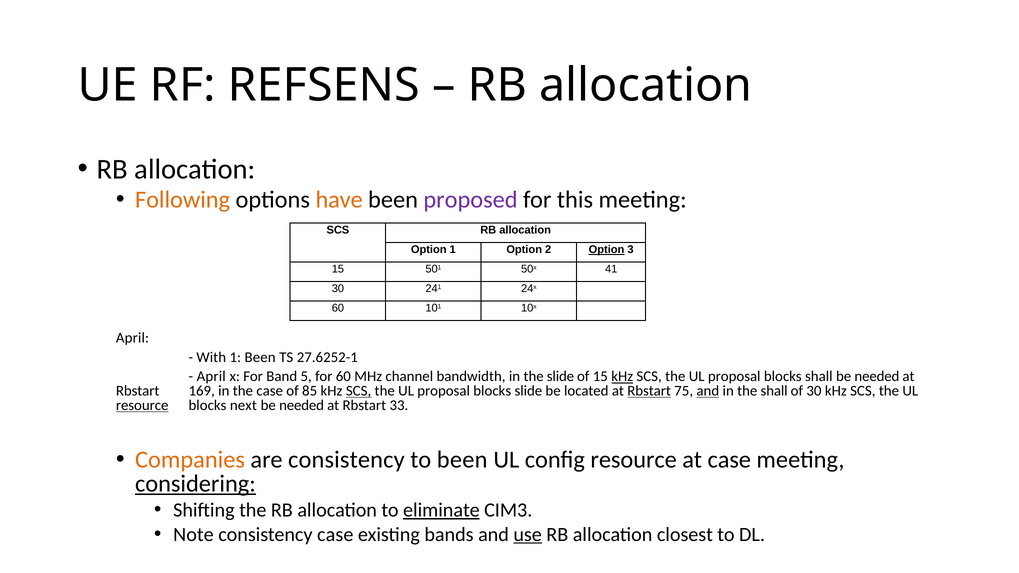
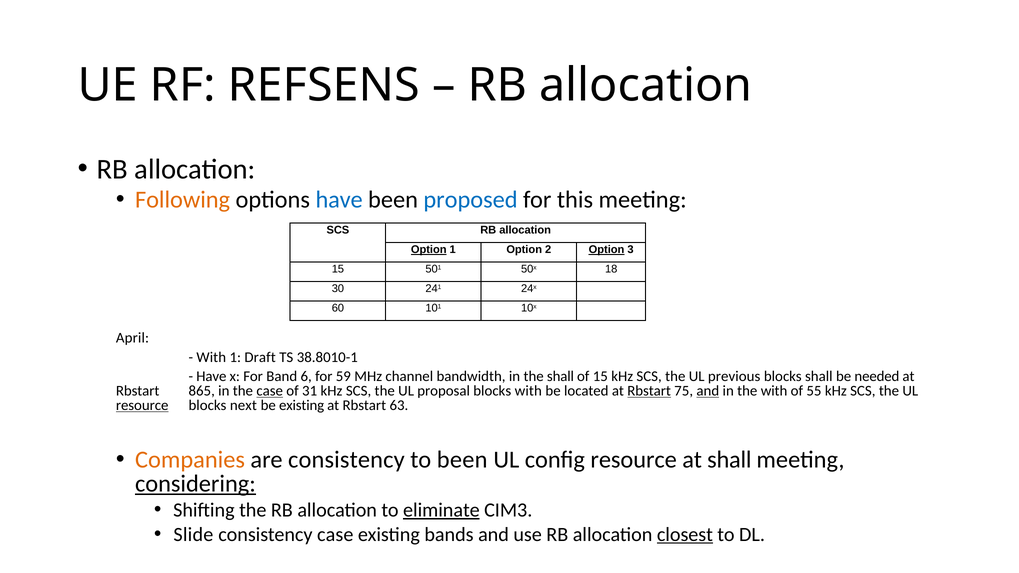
have at (339, 200) colour: orange -> blue
proposed colour: purple -> blue
Option at (429, 250) underline: none -> present
41: 41 -> 18
1 Been: Been -> Draft
27.6252-1: 27.6252-1 -> 38.8010-1
April at (211, 377): April -> Have
5: 5 -> 6
for 60: 60 -> 59
the slide: slide -> shall
kHz at (622, 377) underline: present -> none
proposal at (734, 377): proposal -> previous
169: 169 -> 865
case at (270, 391) underline: none -> present
85: 85 -> 31
SCS at (359, 391) underline: present -> none
blocks slide: slide -> with
the shall: shall -> with
of 30: 30 -> 55
needed at (302, 405): needed -> existing
33: 33 -> 63
at case: case -> shall
Note: Note -> Slide
use underline: present -> none
closest underline: none -> present
